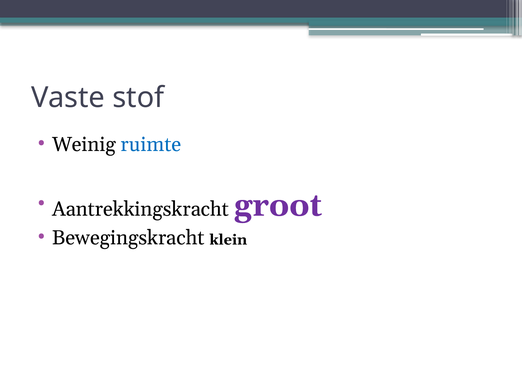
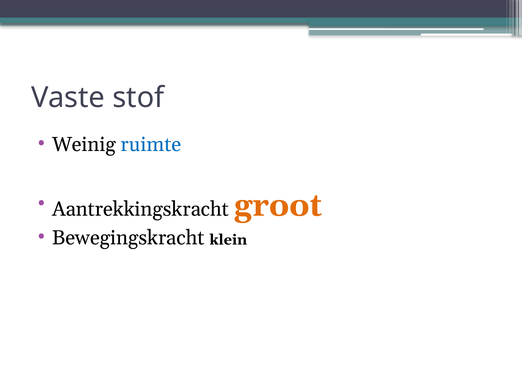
groot colour: purple -> orange
